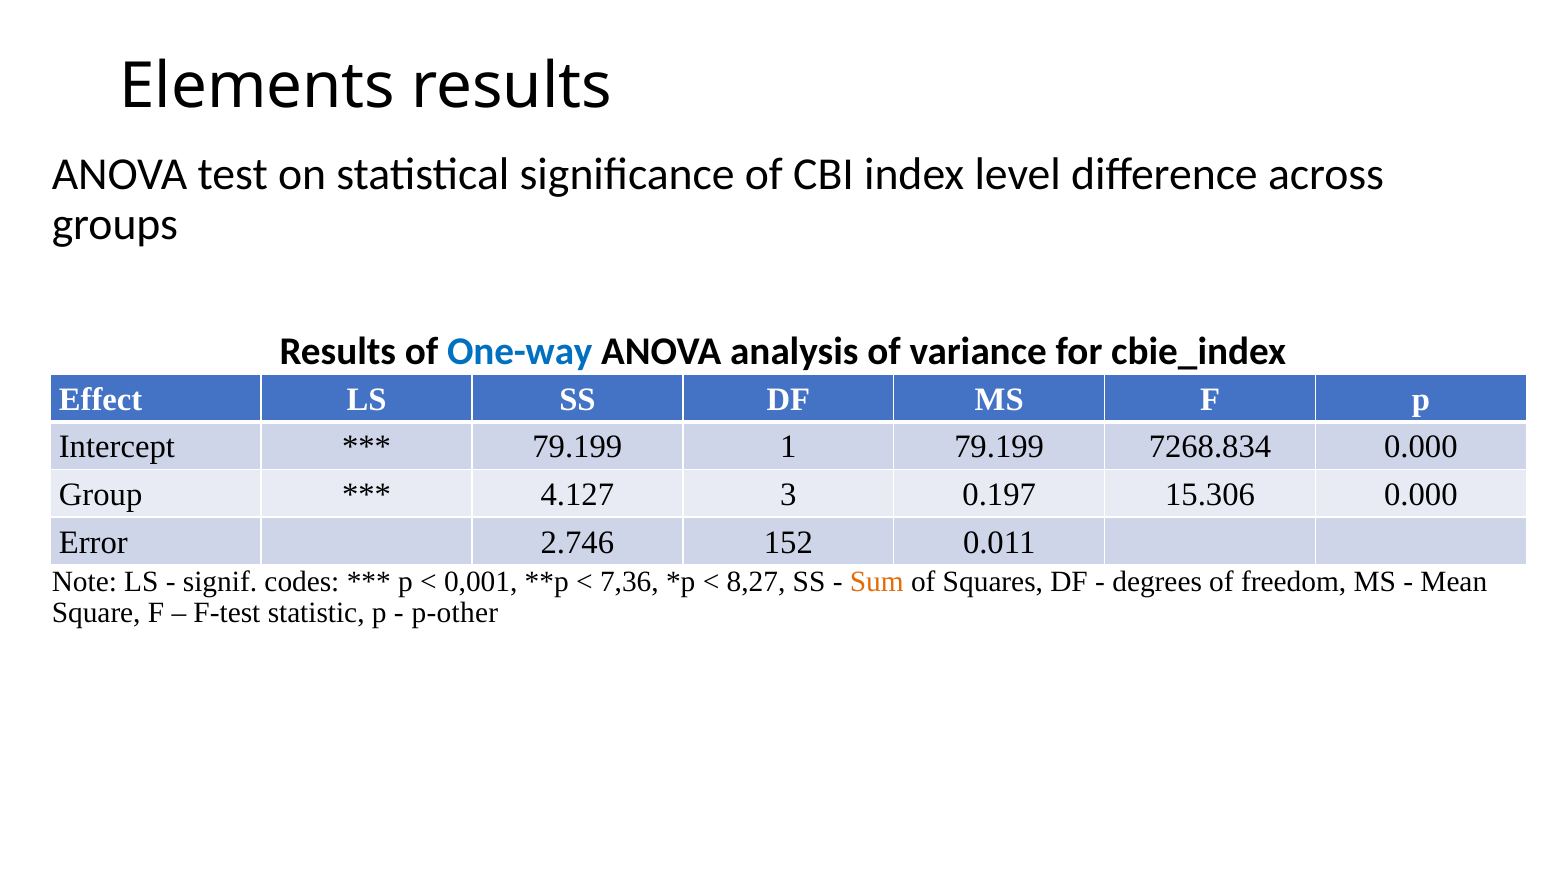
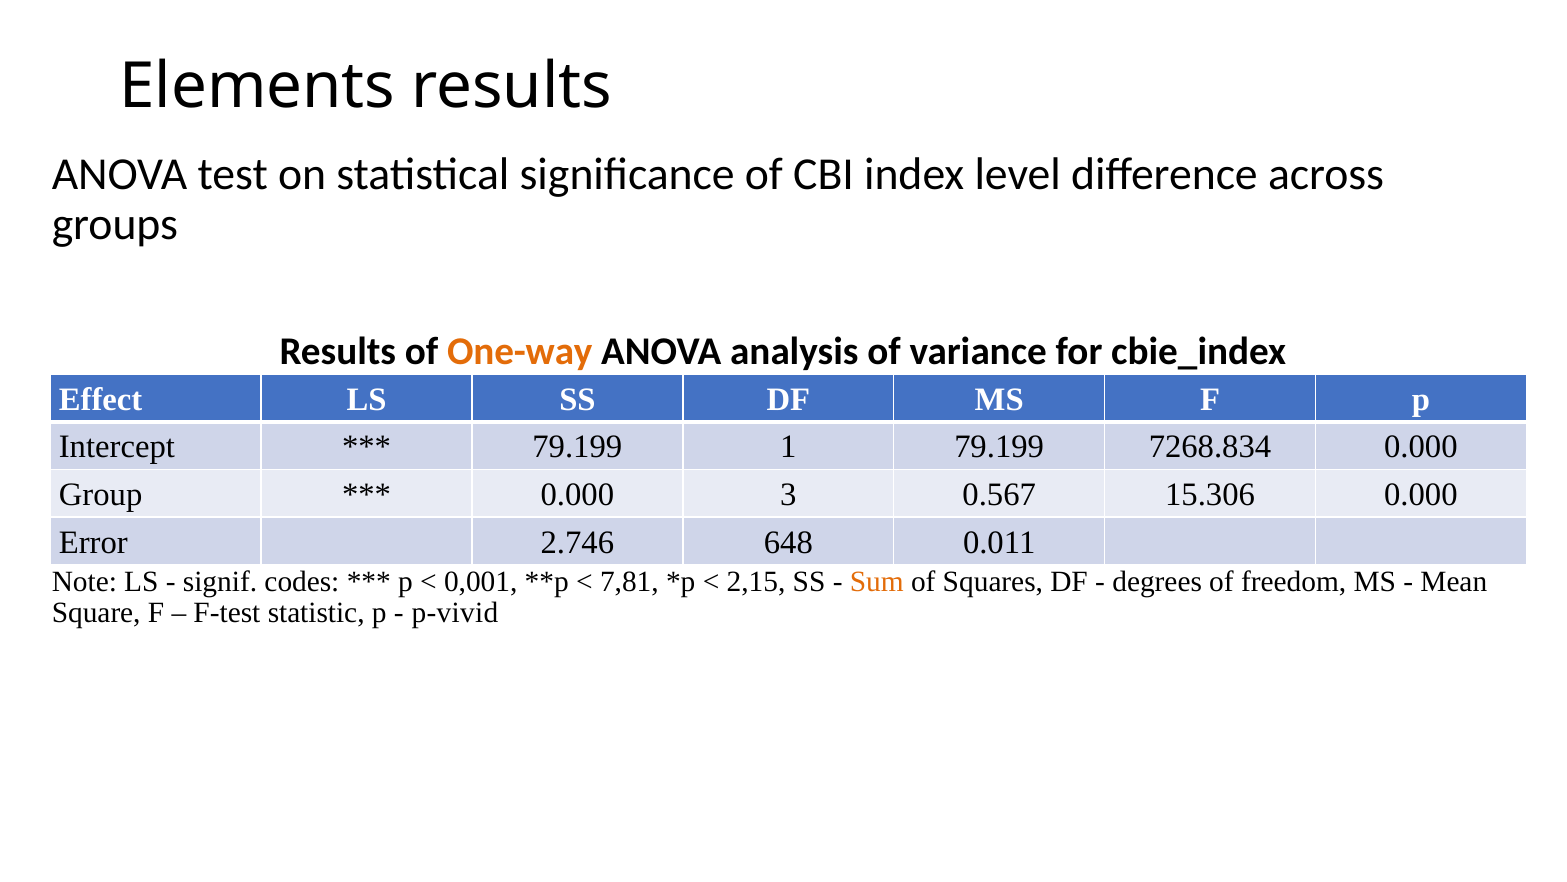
One-way colour: blue -> orange
4.127 at (577, 494): 4.127 -> 0.000
0.197: 0.197 -> 0.567
152: 152 -> 648
7,36: 7,36 -> 7,81
8,27: 8,27 -> 2,15
p-other: p-other -> p-vivid
